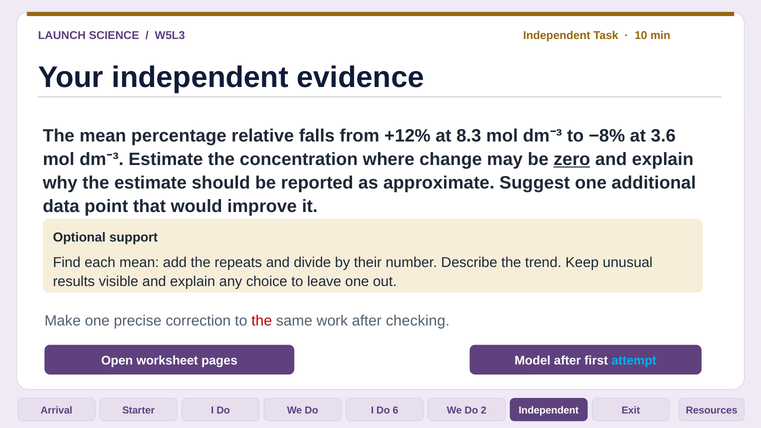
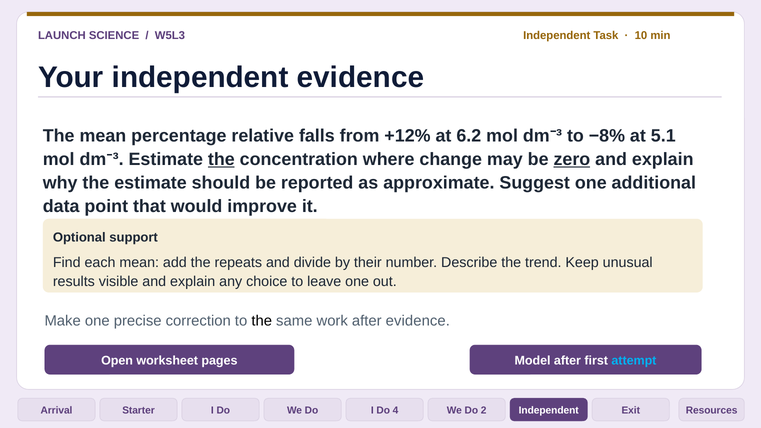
8.3: 8.3 -> 6.2
3.6: 3.6 -> 5.1
the at (221, 159) underline: none -> present
the at (262, 321) colour: red -> black
after checking: checking -> evidence
6: 6 -> 4
